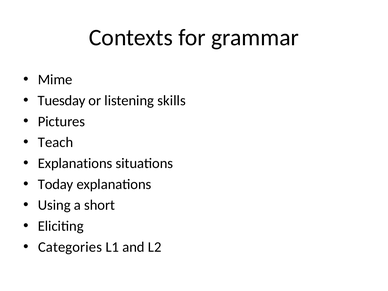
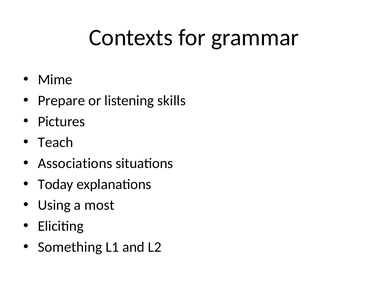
Tuesday: Tuesday -> Prepare
Explanations at (75, 163): Explanations -> Associations
short: short -> most
Categories: Categories -> Something
